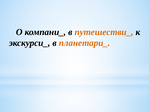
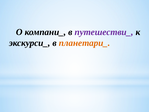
путешестви_ colour: orange -> purple
